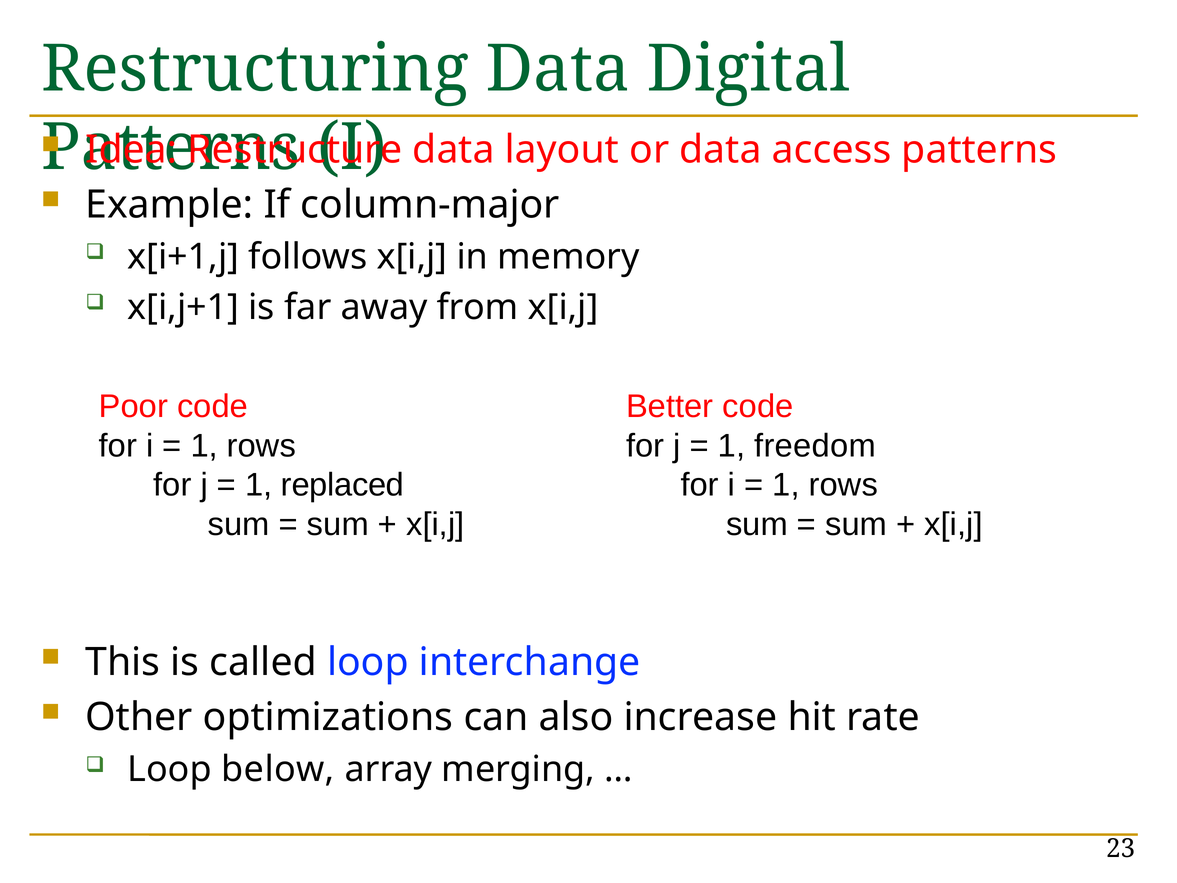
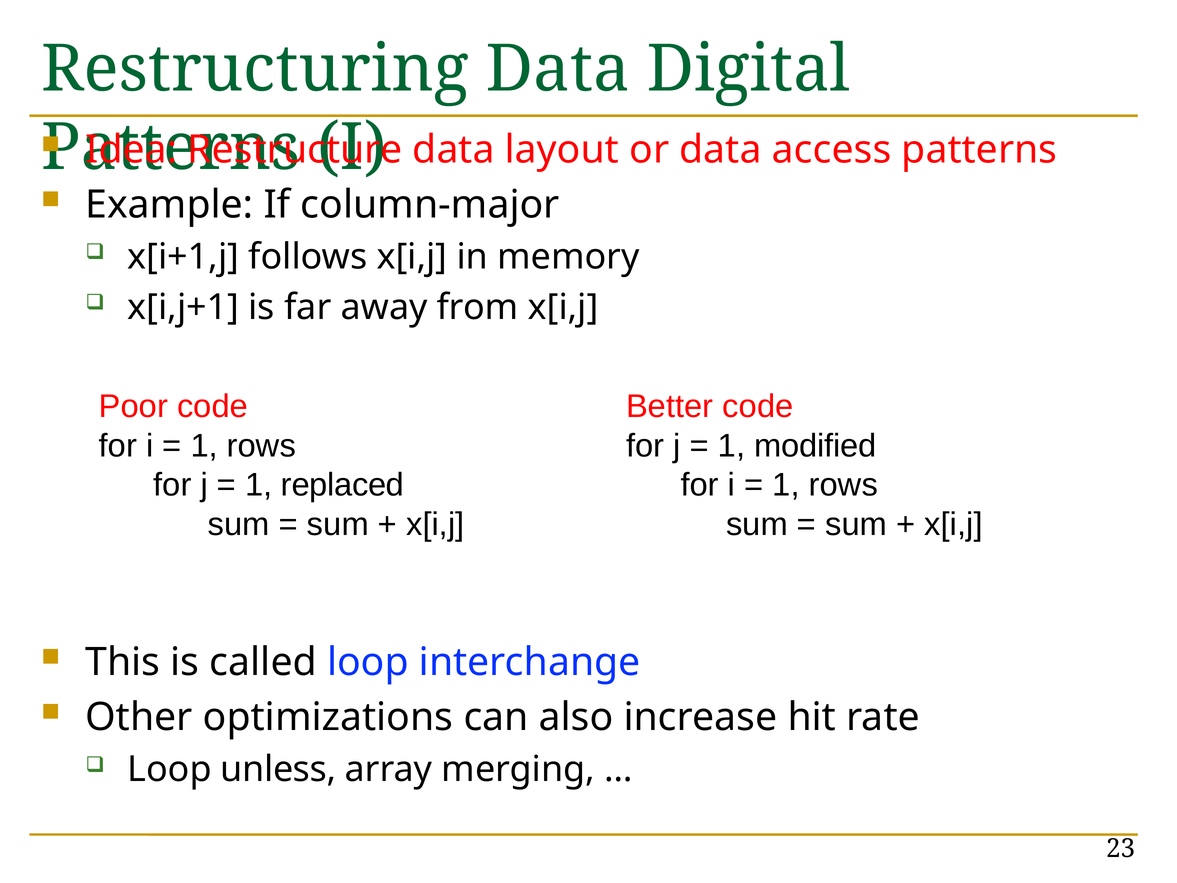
freedom: freedom -> modified
below: below -> unless
